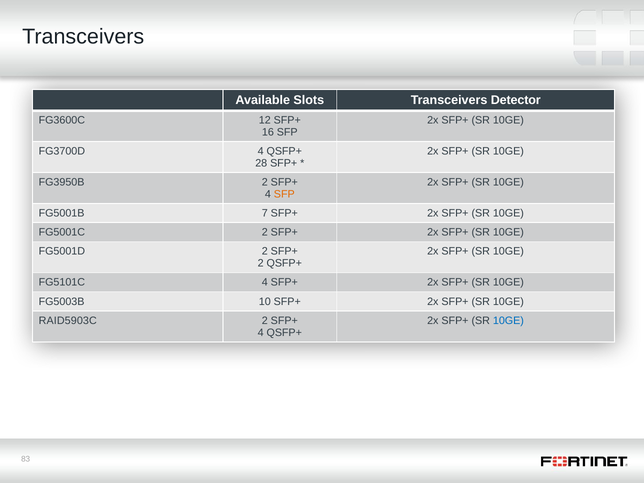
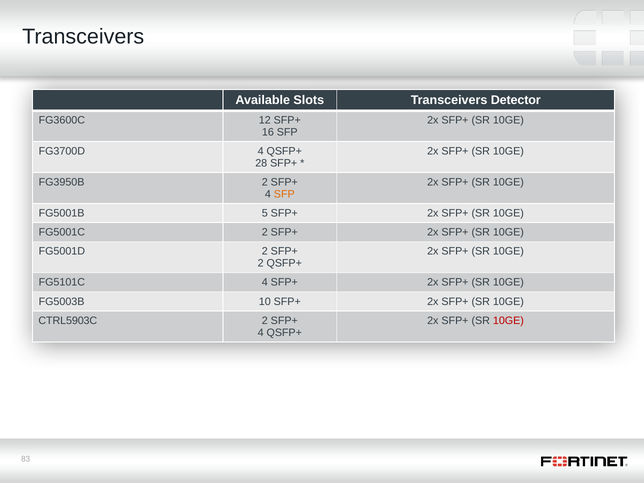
7: 7 -> 5
RAID5903C: RAID5903C -> CTRL5903C
10GE at (508, 321) colour: blue -> red
